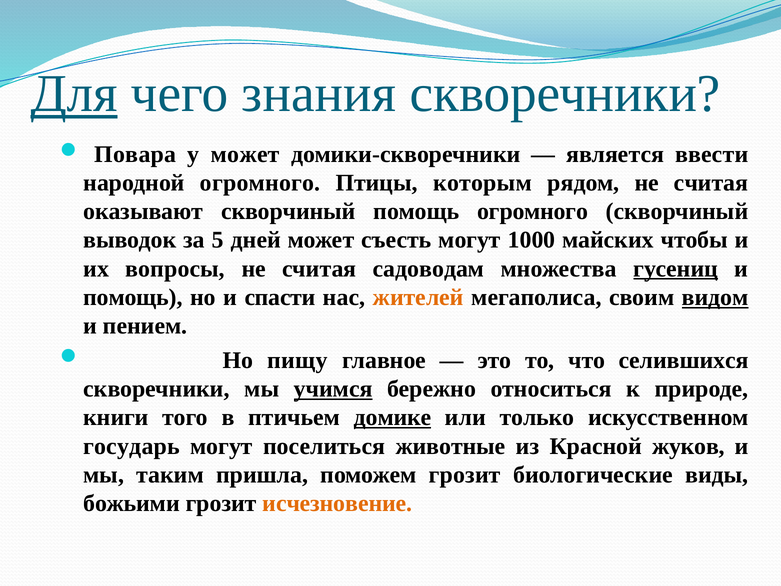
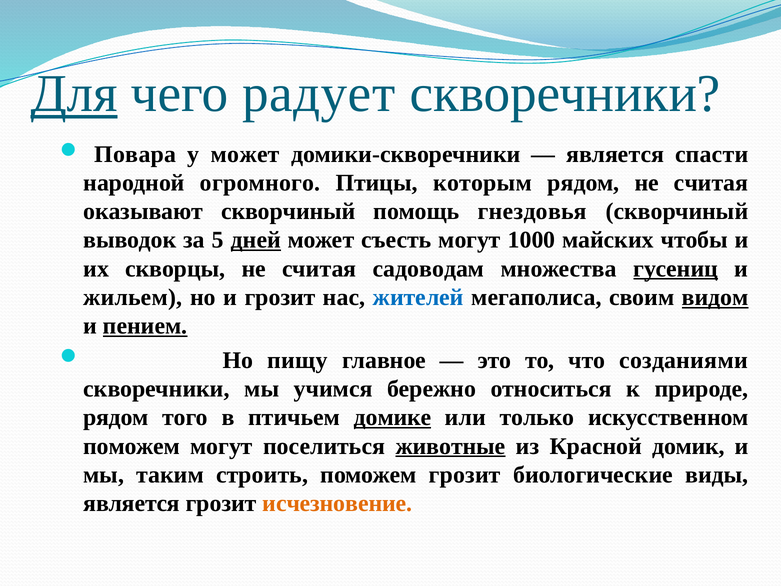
знания: знания -> радует
ввести: ввести -> спасти
помощь огромного: огромного -> гнездовья
дней underline: none -> present
вопросы: вопросы -> скворцы
помощь at (133, 297): помощь -> жильем
и спасти: спасти -> грозит
жителей colour: orange -> blue
пением underline: none -> present
селившихся: селившихся -> созданиями
учимся underline: present -> none
книги at (116, 417): книги -> рядом
государь at (132, 446): государь -> поможем
животные underline: none -> present
жуков: жуков -> домик
пришла: пришла -> строить
божьими at (132, 503): божьими -> является
